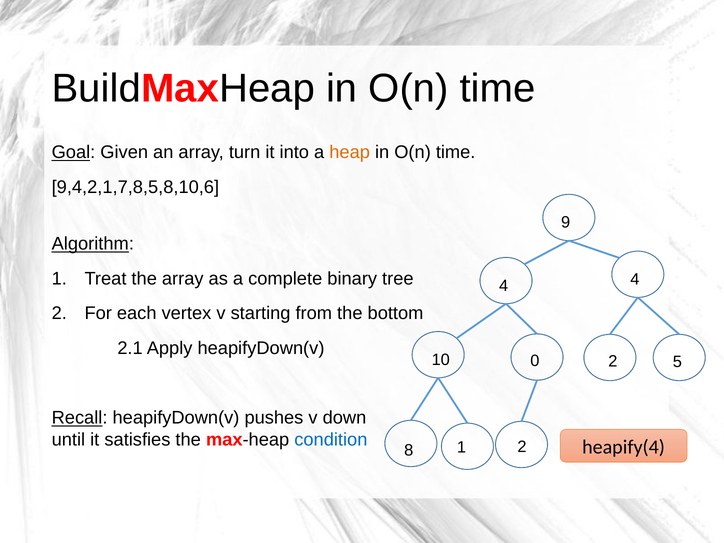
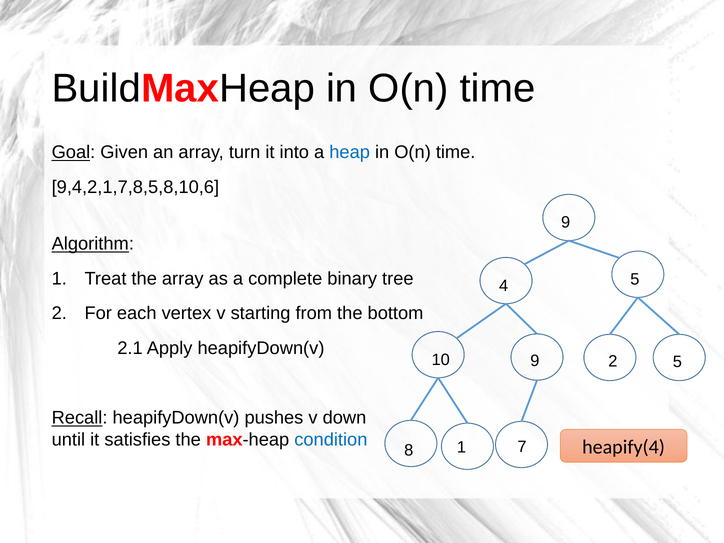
heap colour: orange -> blue
4 4: 4 -> 5
10 0: 0 -> 9
1 2: 2 -> 7
